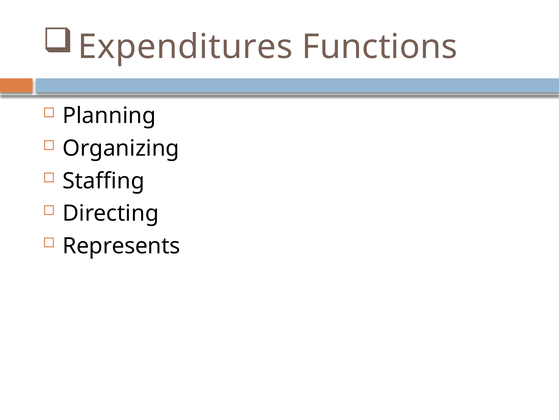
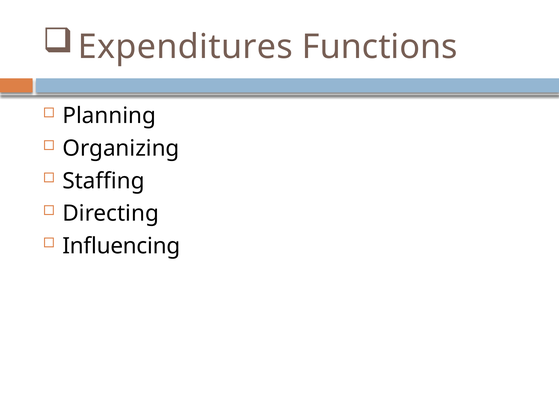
Represents: Represents -> Influencing
